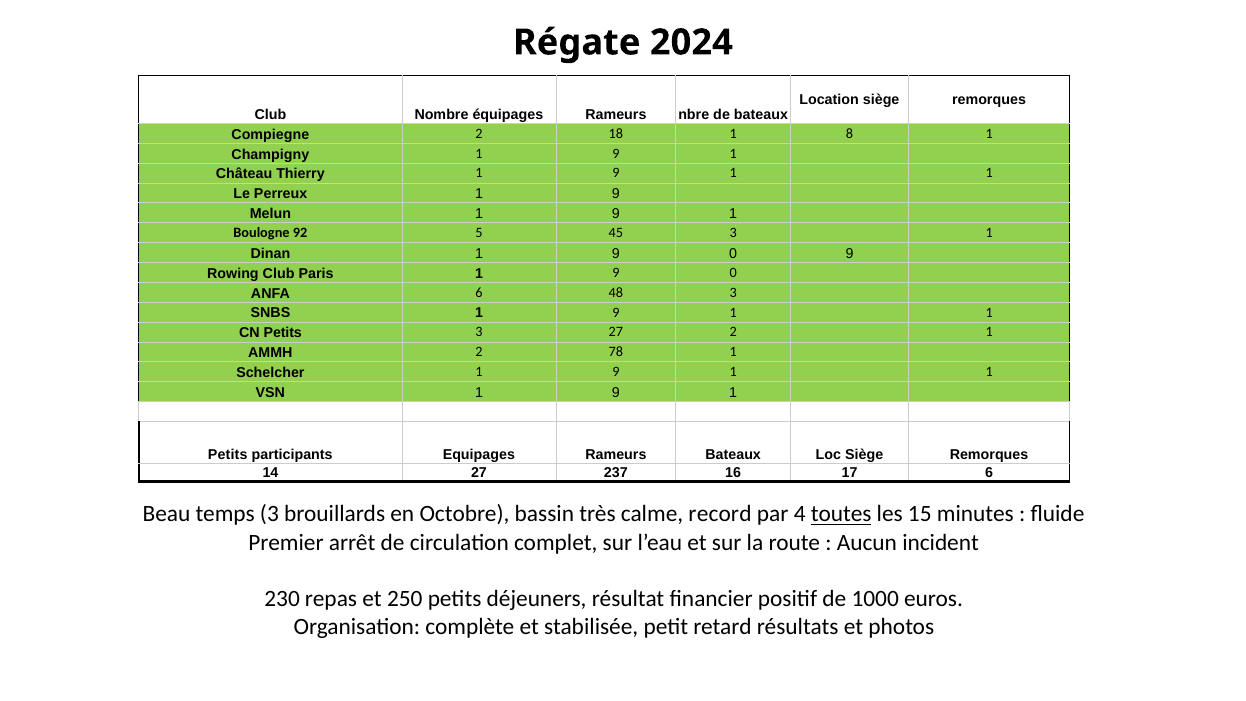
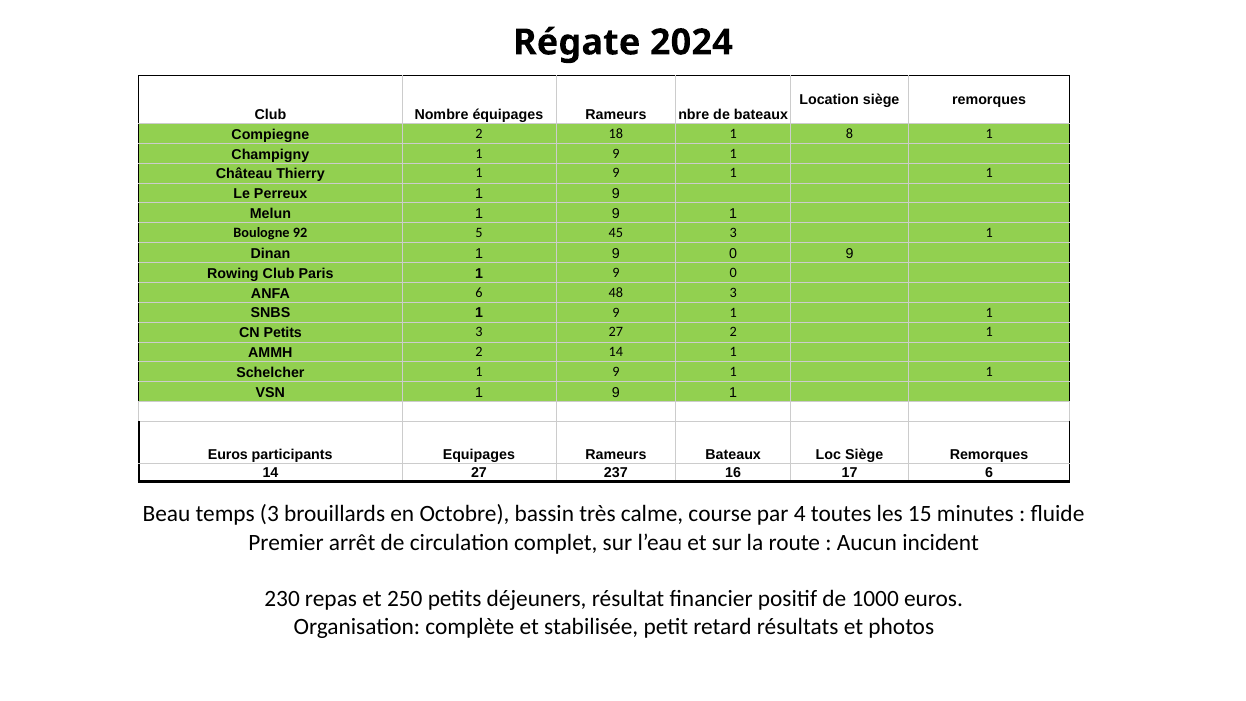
2 78: 78 -> 14
Petits at (228, 454): Petits -> Euros
record: record -> course
toutes underline: present -> none
